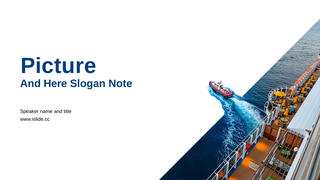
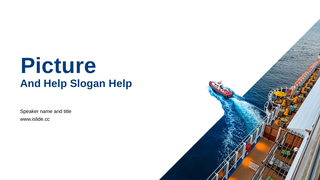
And Here: Here -> Help
Slogan Note: Note -> Help
